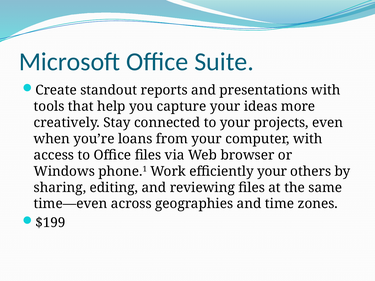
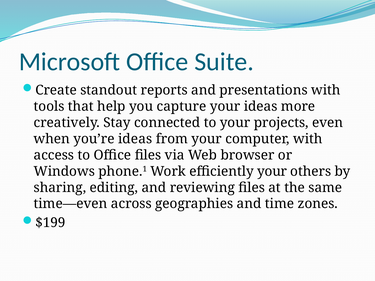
you’re loans: loans -> ideas
